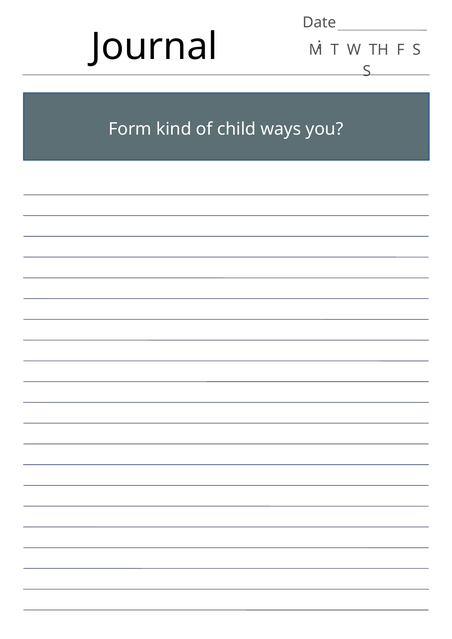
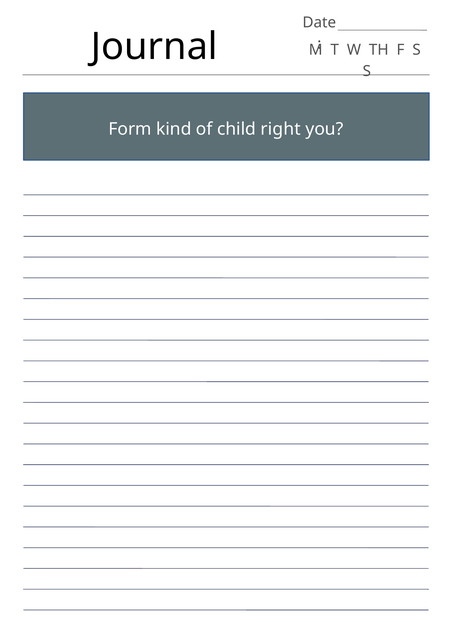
ways: ways -> right
